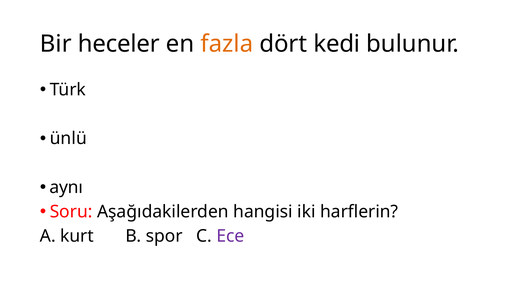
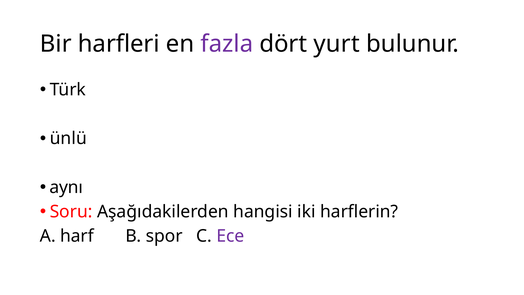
heceler: heceler -> harfleri
fazla colour: orange -> purple
kedi: kedi -> yurt
kurt: kurt -> harf
